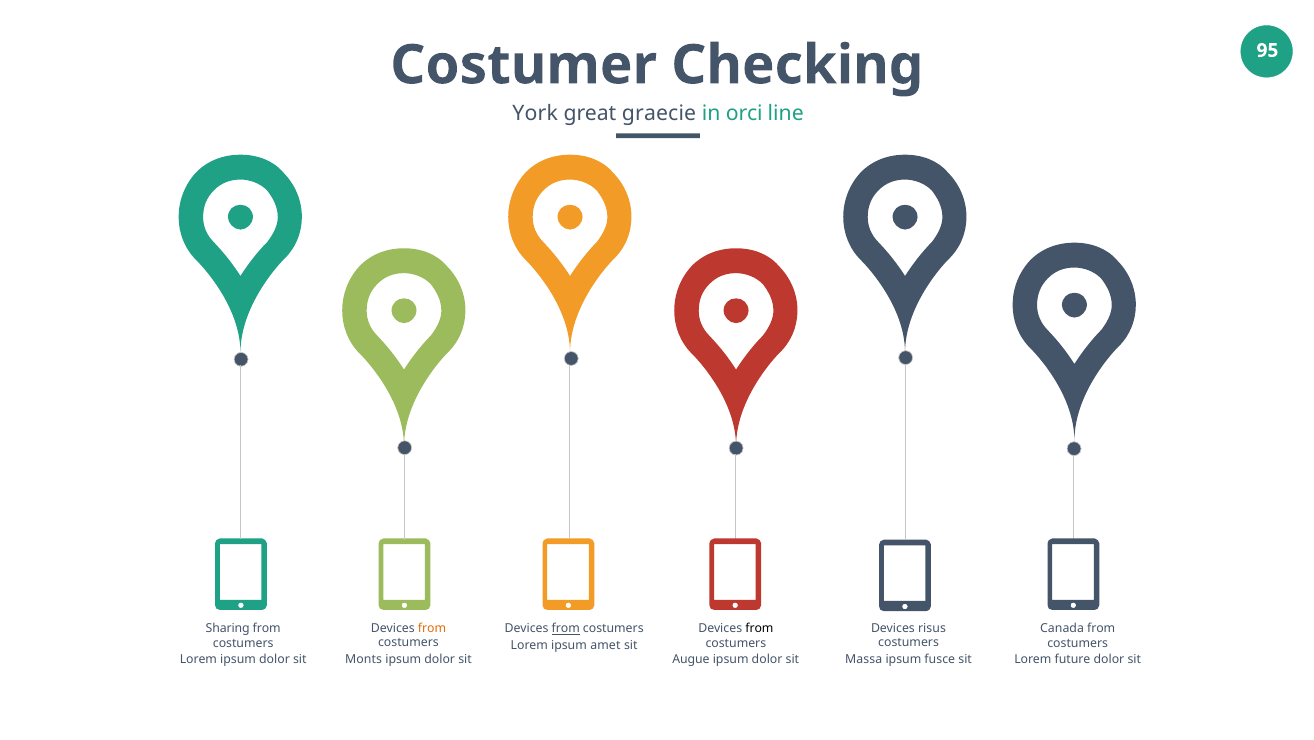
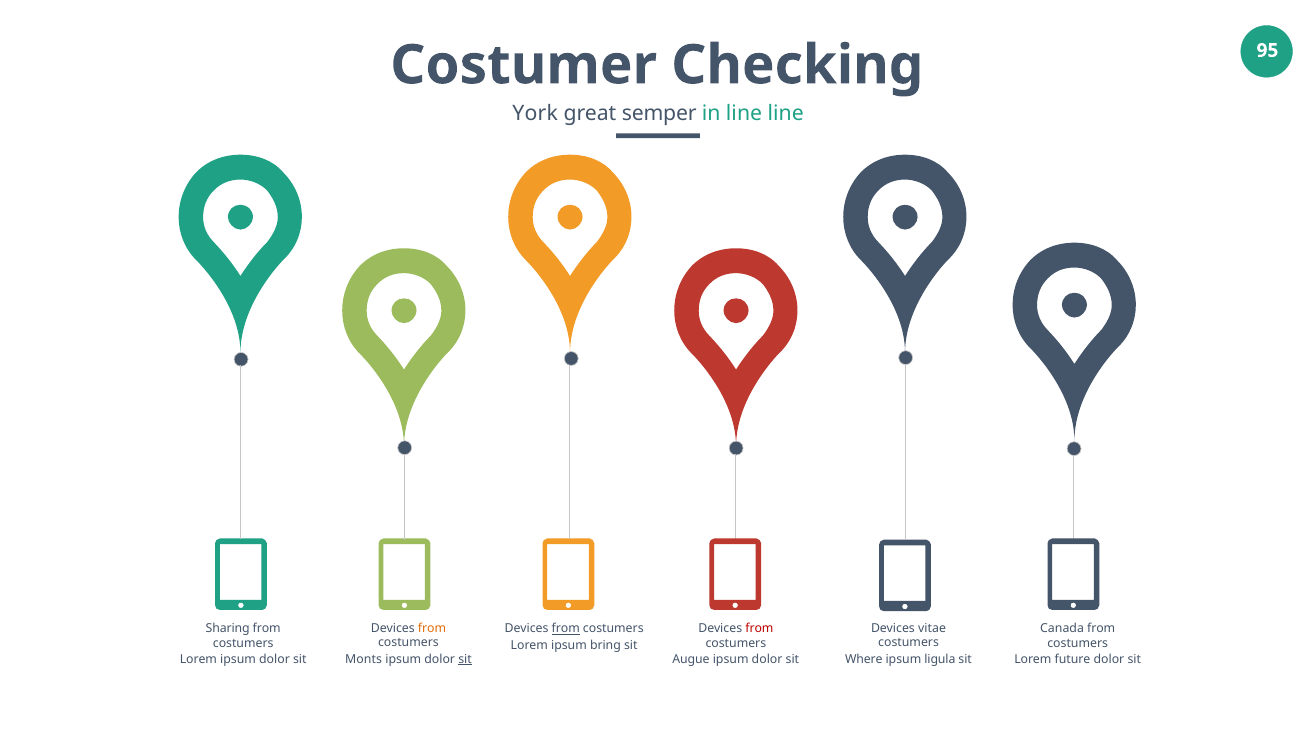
graecie: graecie -> semper
in orci: orci -> line
risus: risus -> vitae
from at (759, 628) colour: black -> red
amet: amet -> bring
sit at (465, 658) underline: none -> present
Massa: Massa -> Where
fusce: fusce -> ligula
